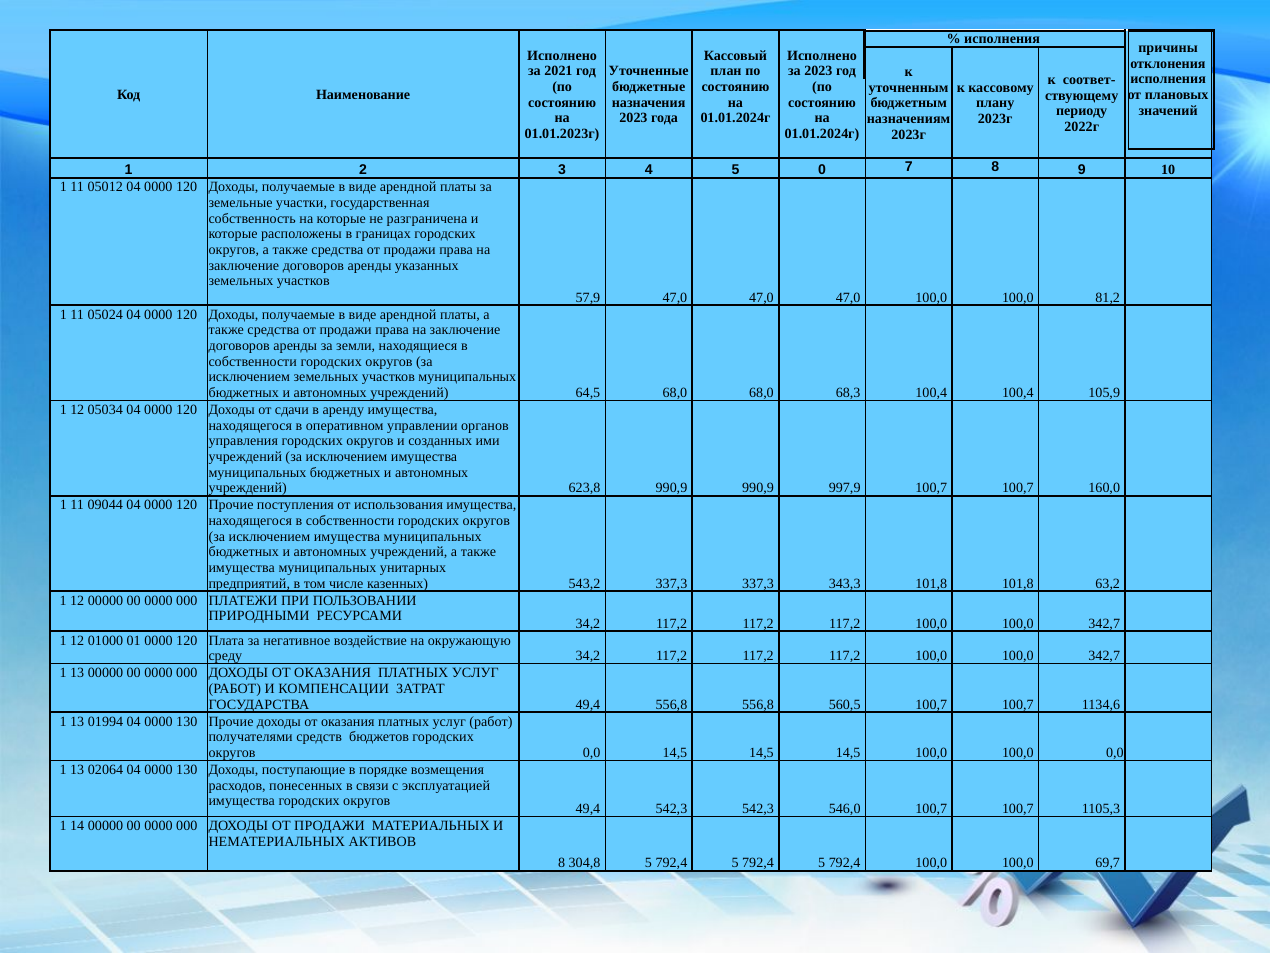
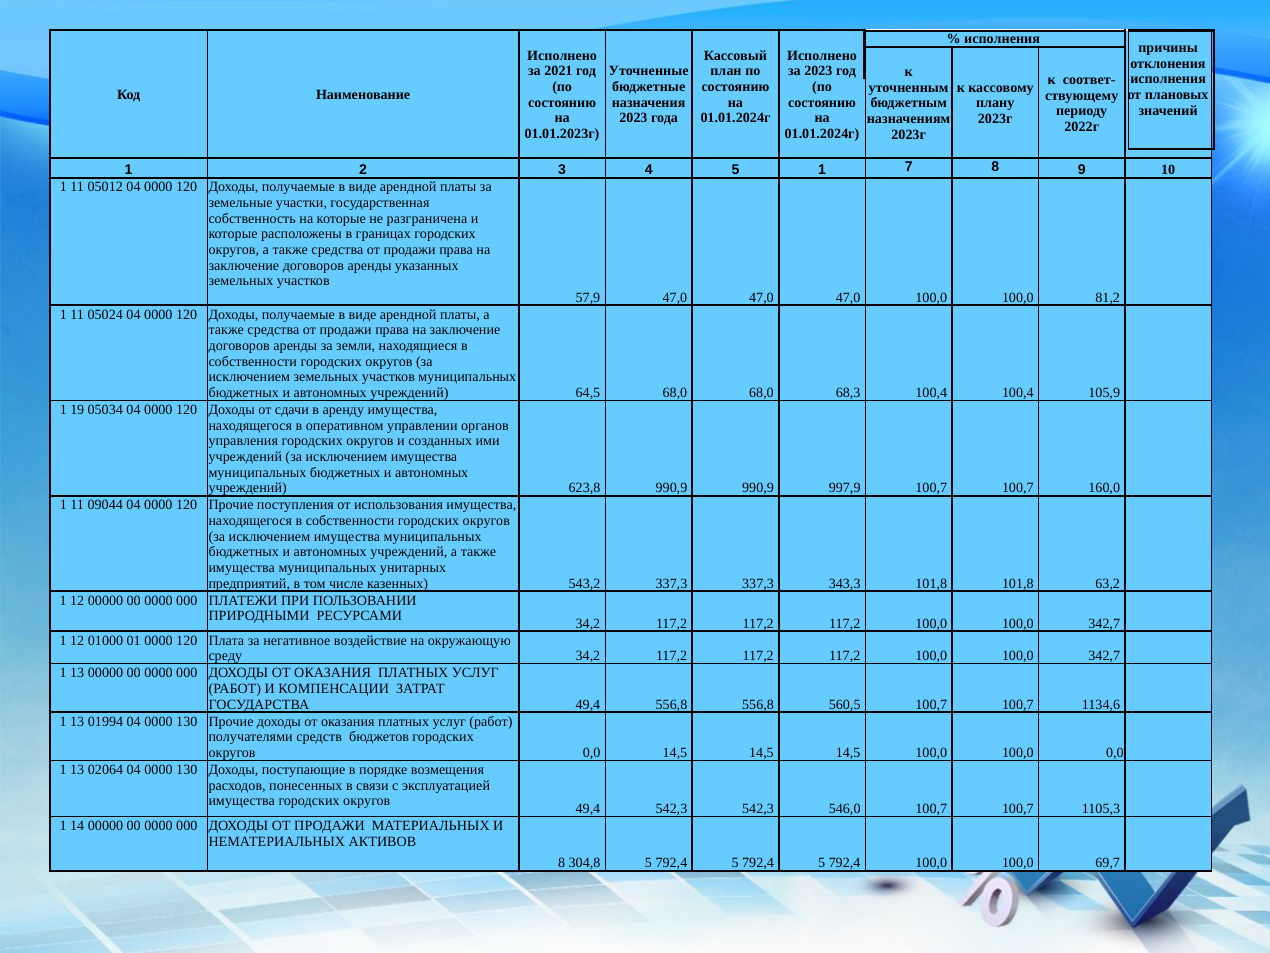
5 0: 0 -> 1
12 at (77, 410): 12 -> 19
